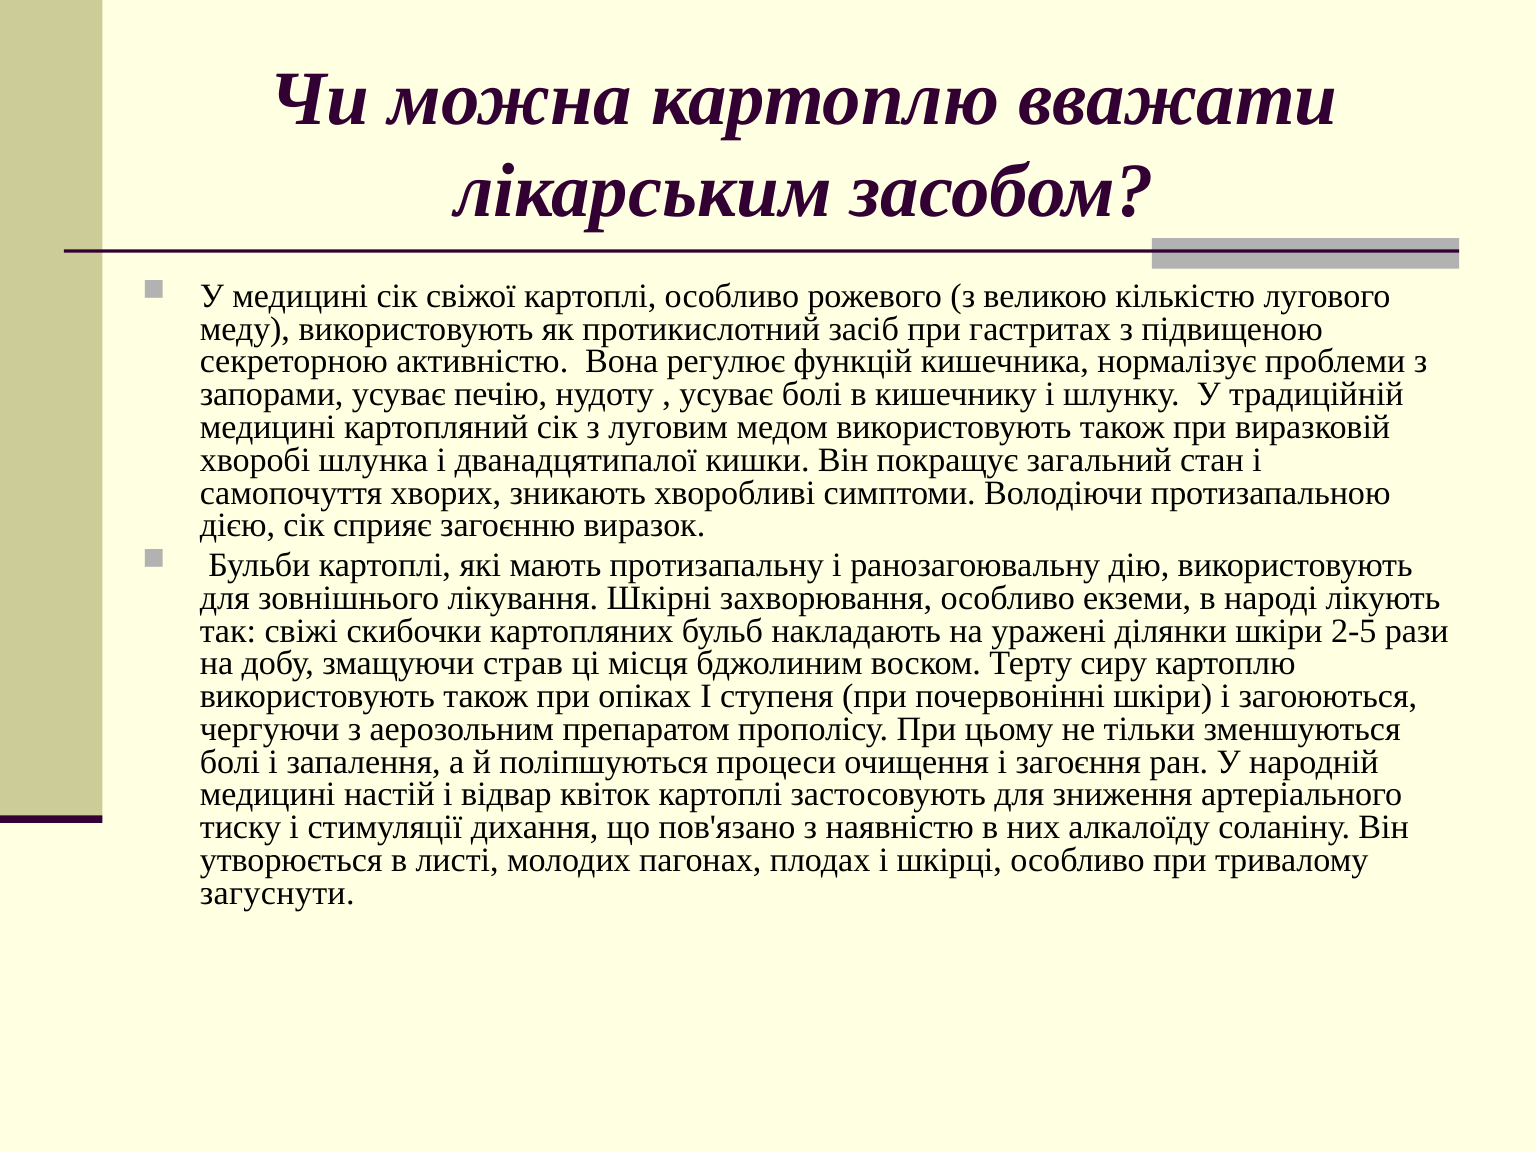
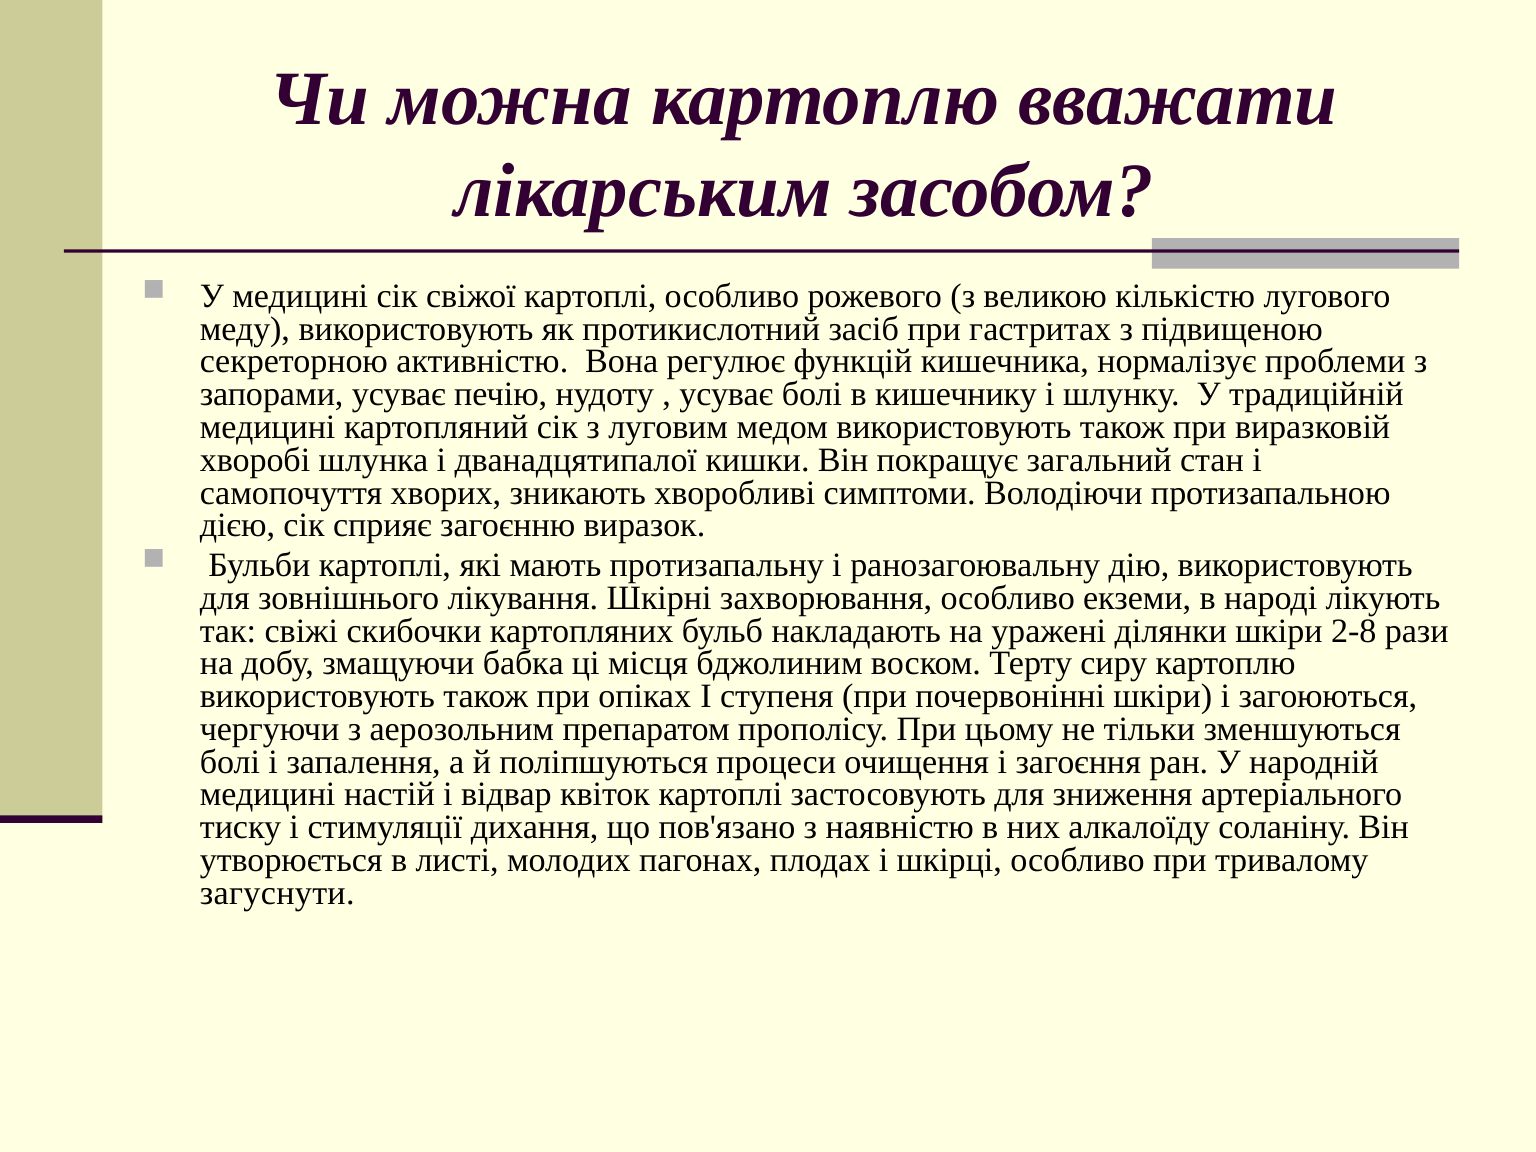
2-5: 2-5 -> 2-8
страв: страв -> бабка
